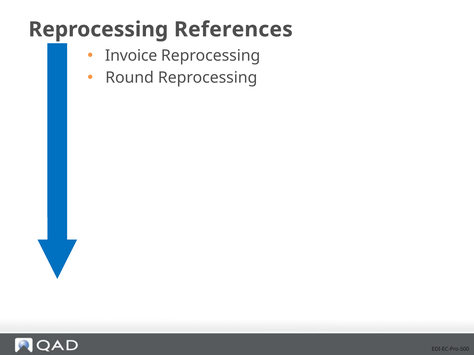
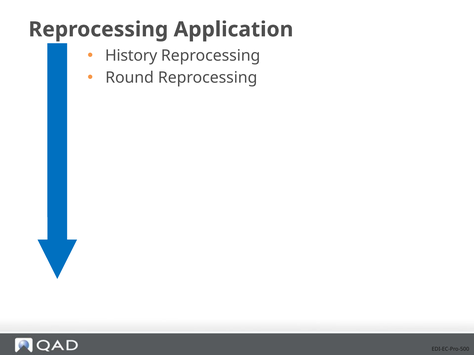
References: References -> Application
Invoice: Invoice -> History
